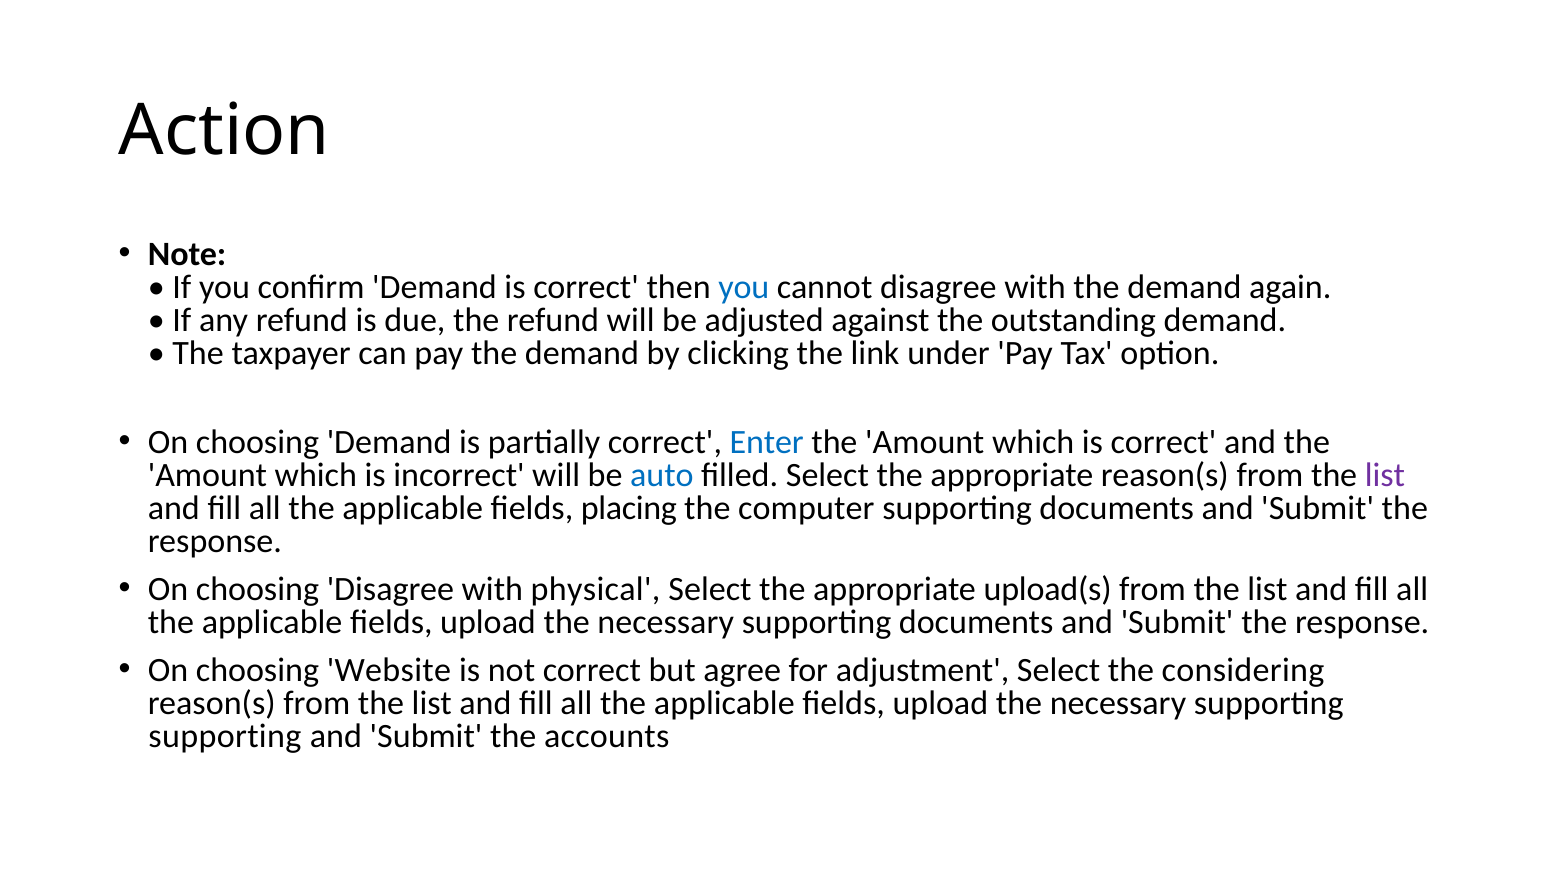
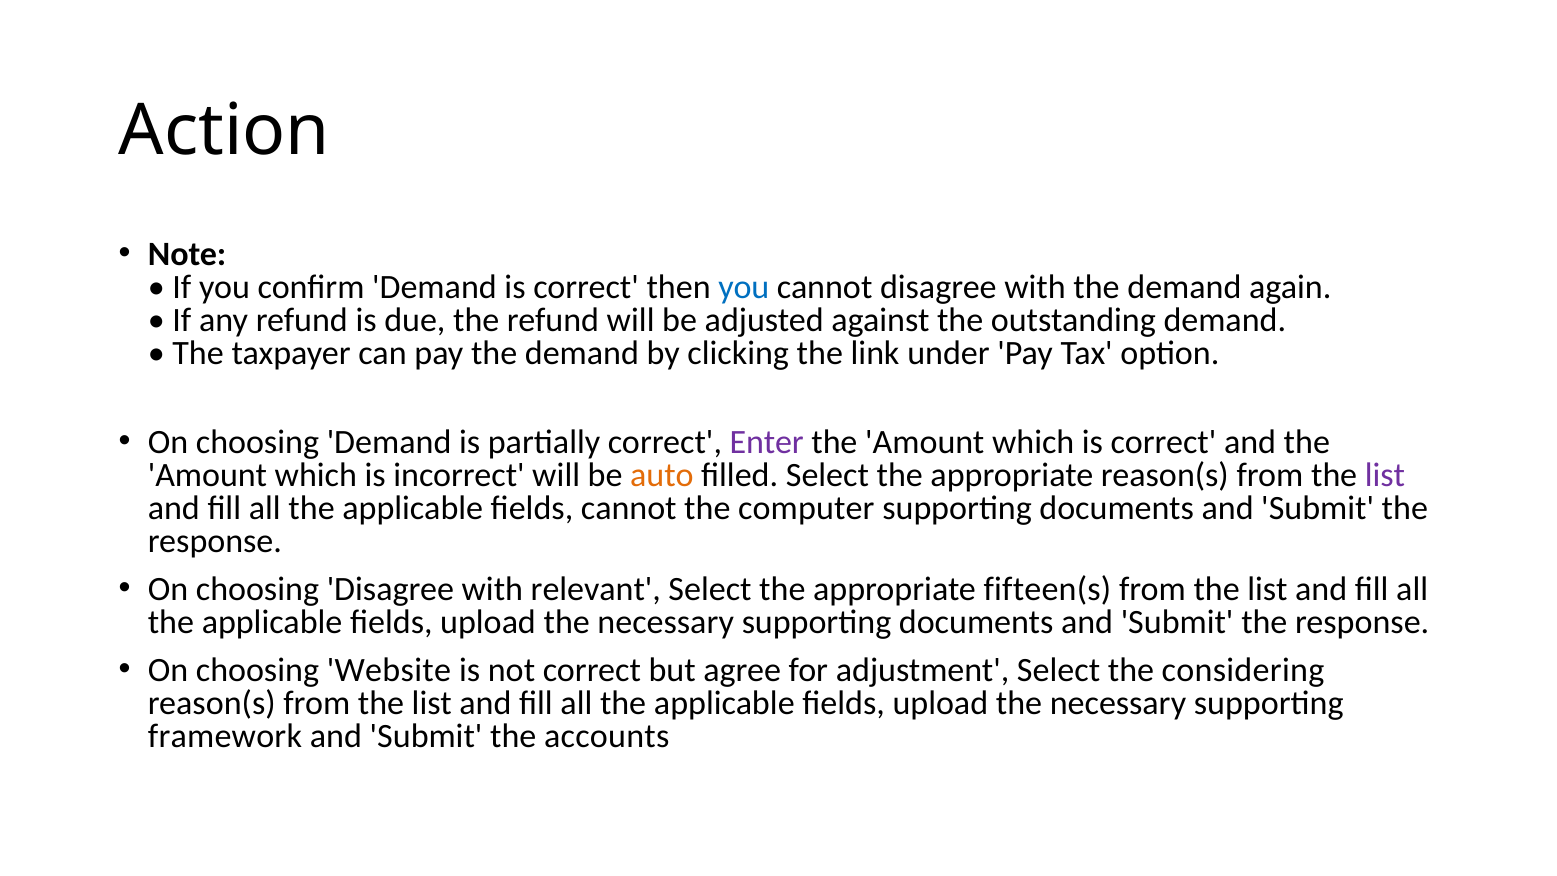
Enter colour: blue -> purple
auto colour: blue -> orange
fields placing: placing -> cannot
physical: physical -> relevant
upload(s: upload(s -> fifteen(s
supporting at (225, 736): supporting -> framework
